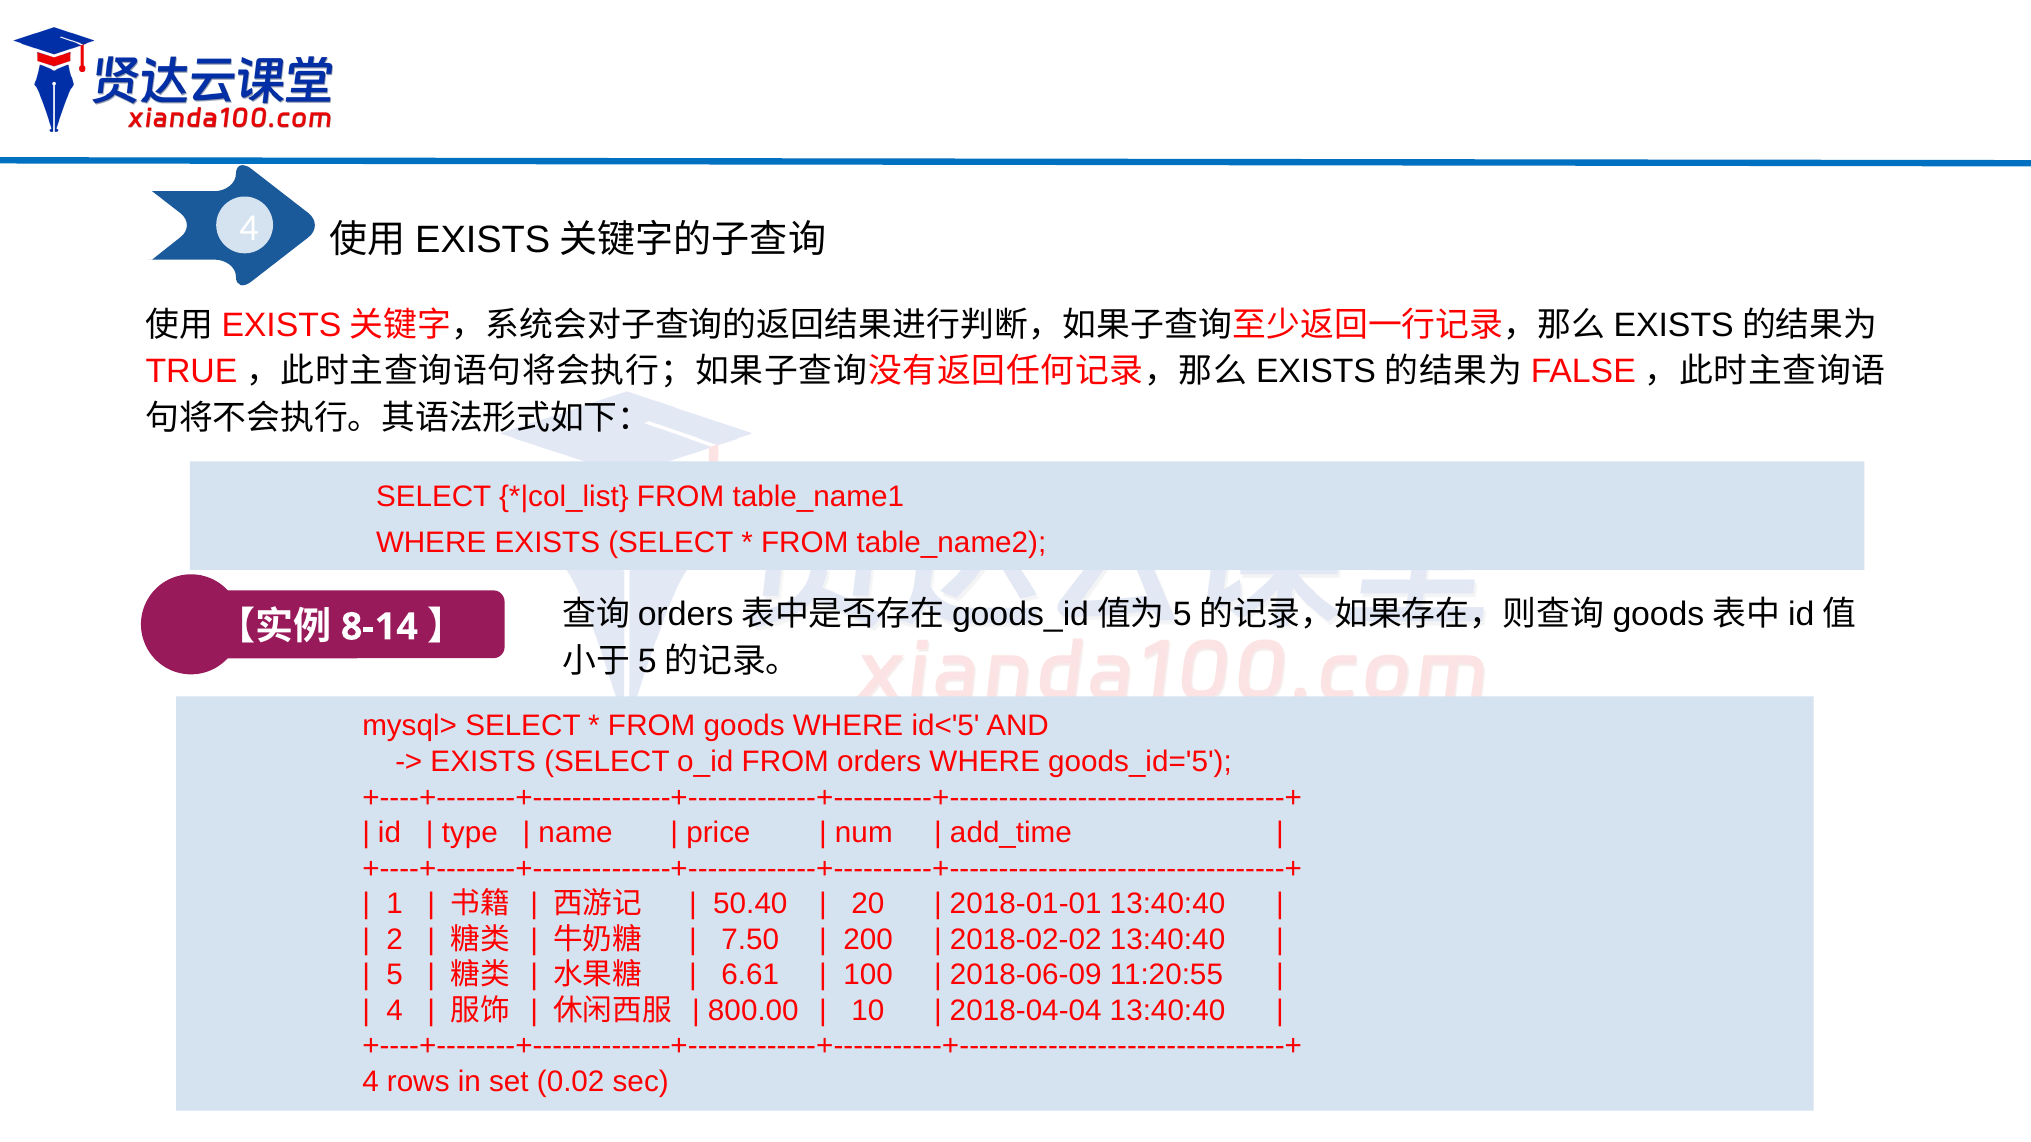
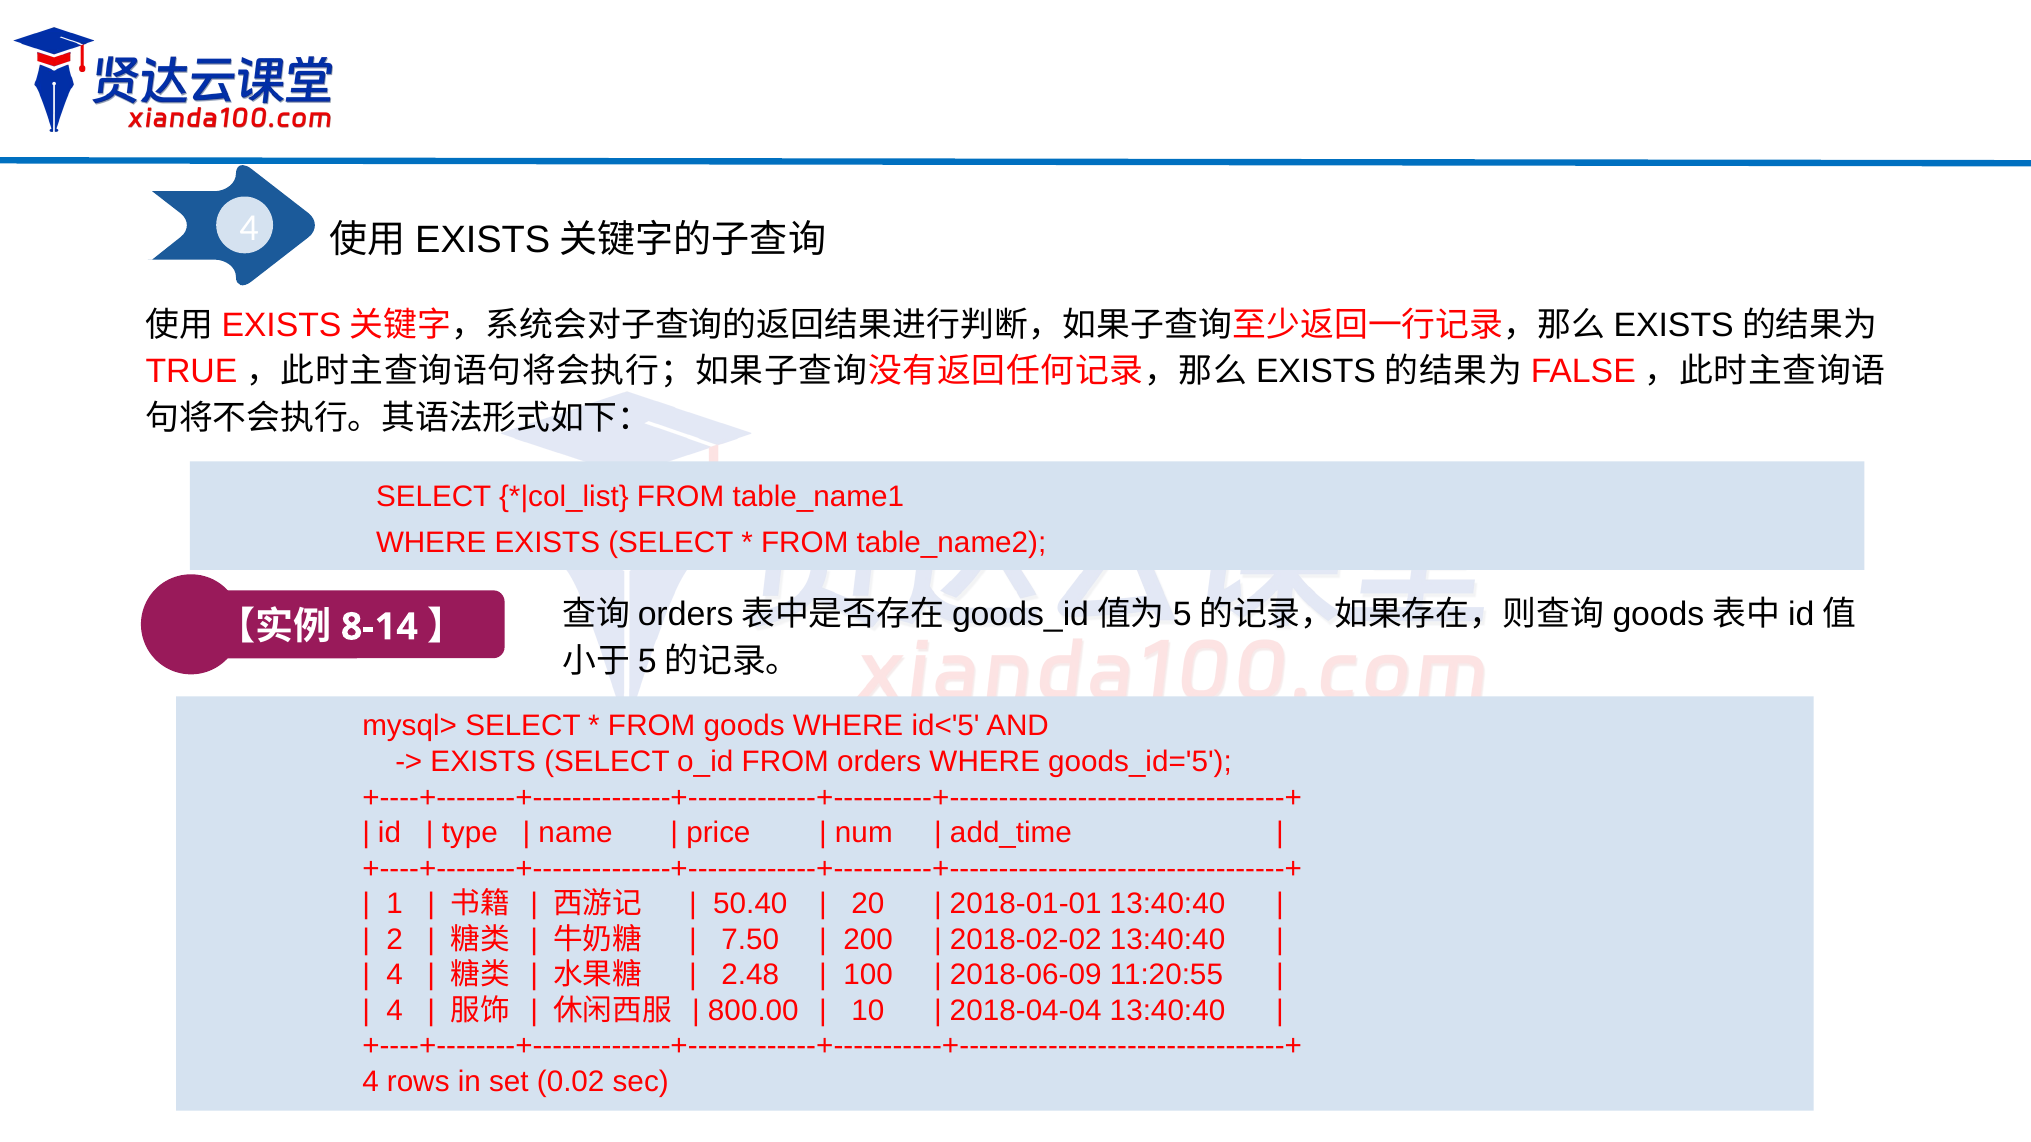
5 at (395, 975): 5 -> 4
6.61: 6.61 -> 2.48
